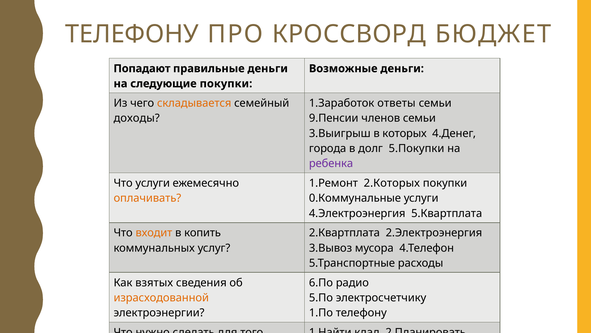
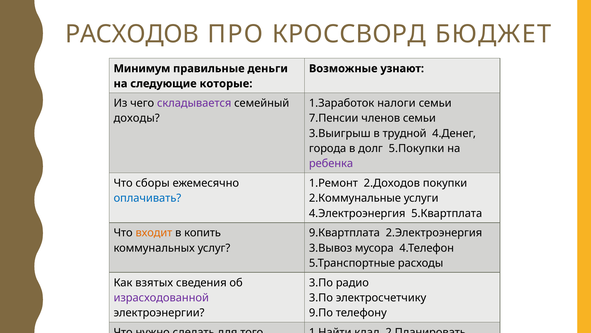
ТЕЛЕФОНУ at (132, 34): ТЕЛЕФОНУ -> РАСХОДОВ
Попадают: Попадают -> Минимум
Возможные деньги: деньги -> узнают
следующие покупки: покупки -> которые
складывается colour: orange -> purple
ответы: ответы -> налоги
9.Пенсии: 9.Пенсии -> 7.Пенсии
которых: которых -> трудной
Что услуги: услуги -> сборы
2.Которых: 2.Которых -> 2.Доходов
оплачивать colour: orange -> blue
0.Коммунальные: 0.Коммунальные -> 2.Коммунальные
2.Квартплата: 2.Квартплата -> 9.Квартплата
6.По at (321, 282): 6.По -> 3.По
израсходованной colour: orange -> purple
5.По at (321, 297): 5.По -> 3.По
1.По: 1.По -> 9.По
